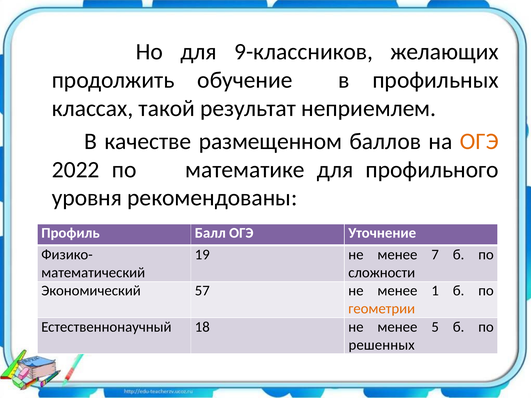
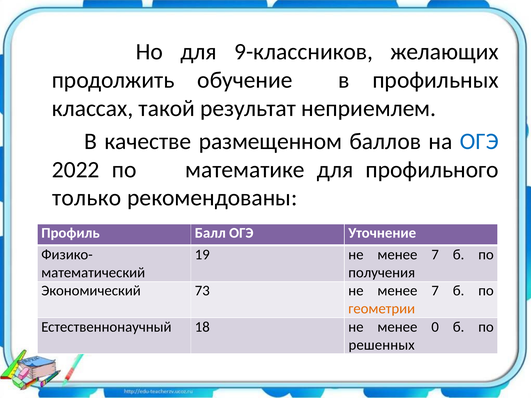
ОГЭ at (479, 141) colour: orange -> blue
уровня: уровня -> только
сложности: сложности -> получения
57: 57 -> 73
1 at (435, 291): 1 -> 7
5: 5 -> 0
